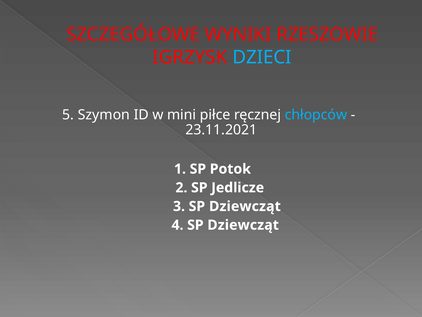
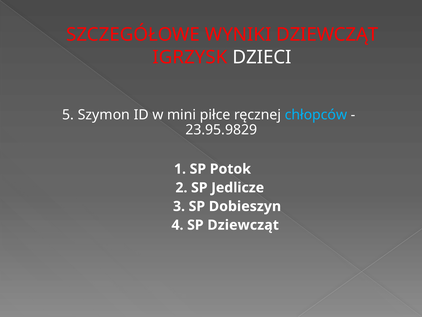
WYNIKI RZESZOWIE: RZESZOWIE -> DZIEWCZĄT
DZIECI colour: light blue -> white
23.11.2021: 23.11.2021 -> 23.95.9829
3 SP Dziewcząt: Dziewcząt -> Dobieszyn
